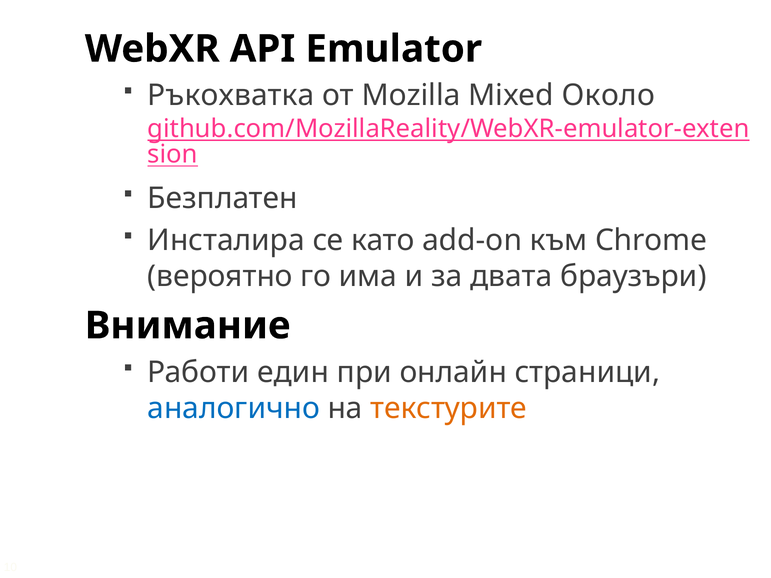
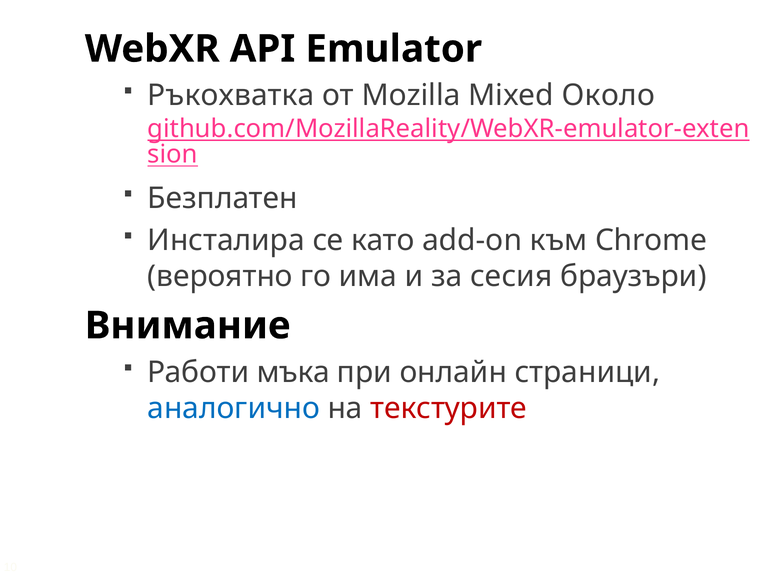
двата: двата -> сесия
един: един -> мъка
текстурите colour: orange -> red
